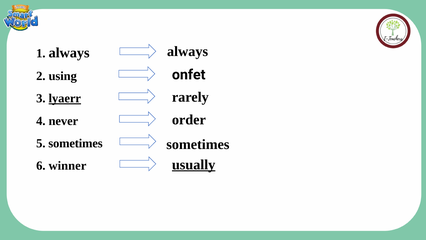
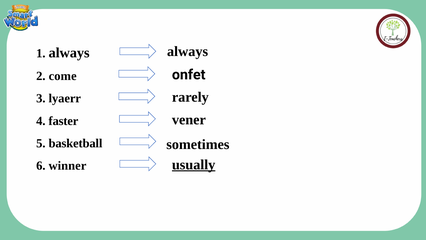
using: using -> come
lyaerr underline: present -> none
order: order -> vener
never: never -> faster
5 sometimes: sometimes -> basketball
